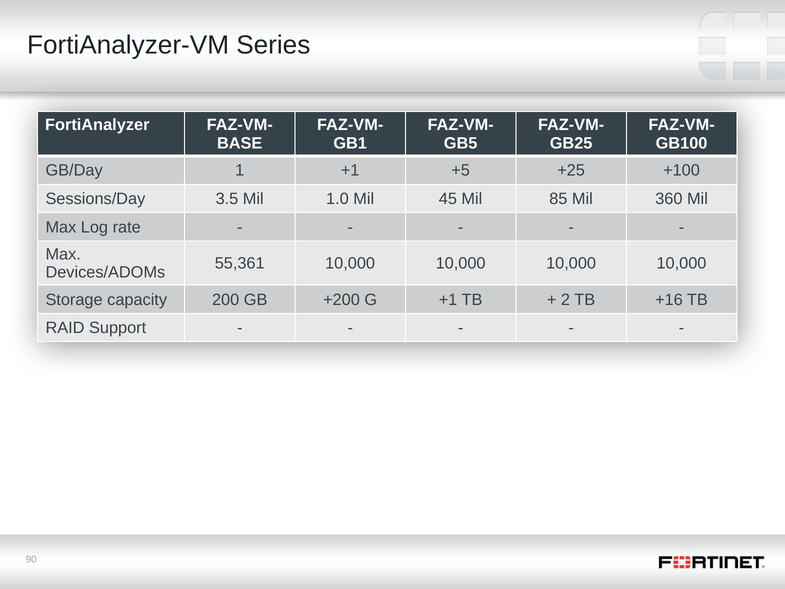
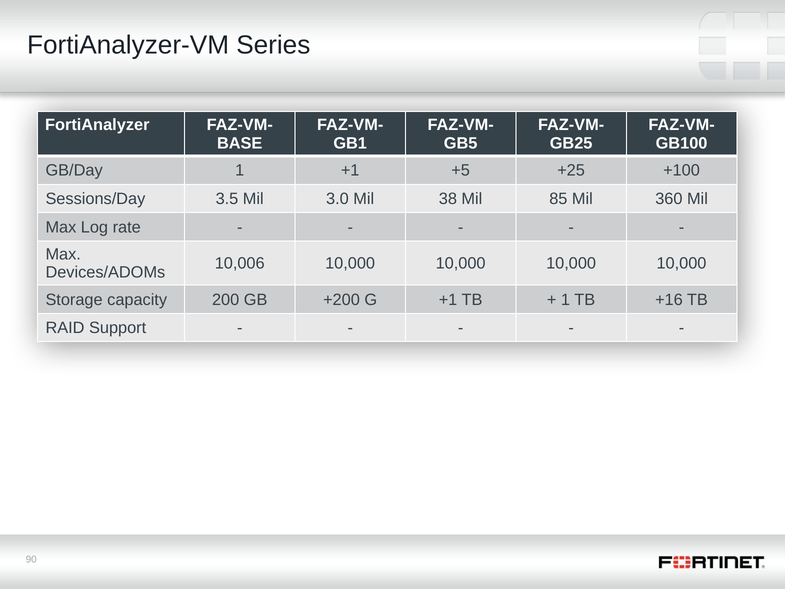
1.0: 1.0 -> 3.0
45: 45 -> 38
55,361: 55,361 -> 10,006
2 at (565, 299): 2 -> 1
